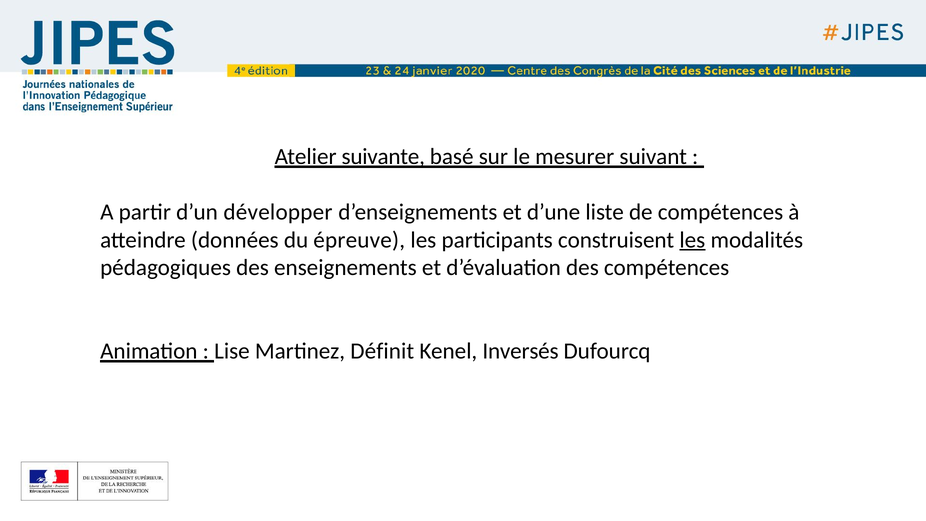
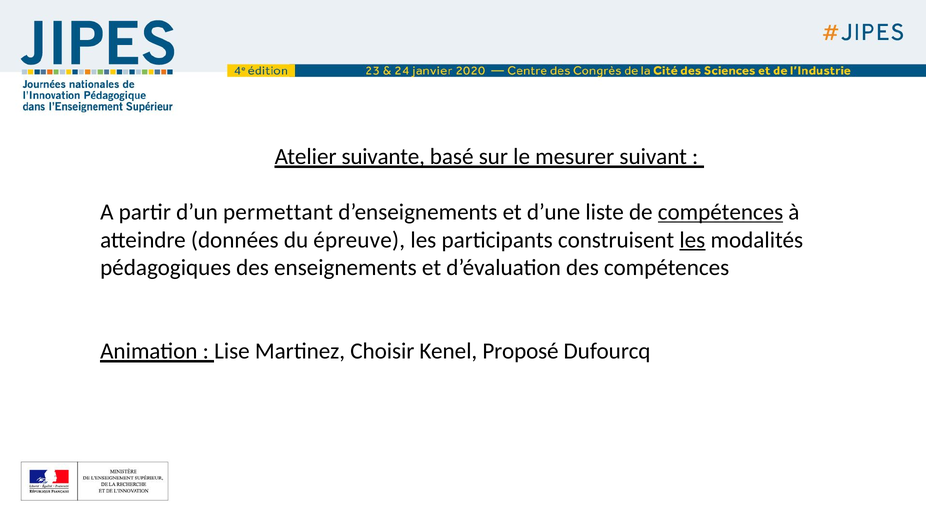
développer: développer -> permettant
compétences at (721, 212) underline: none -> present
Définit: Définit -> Choisir
Inversés: Inversés -> Proposé
